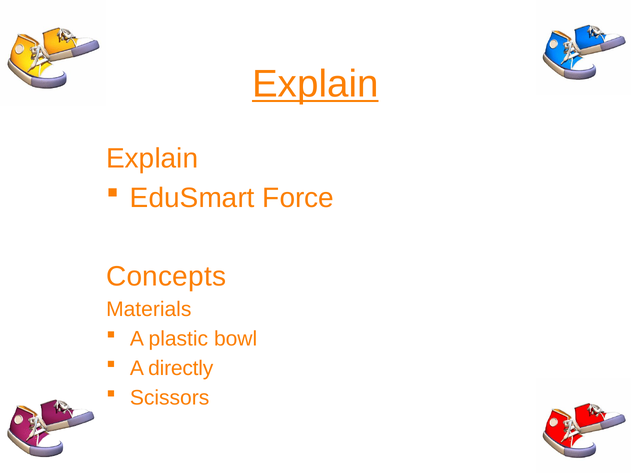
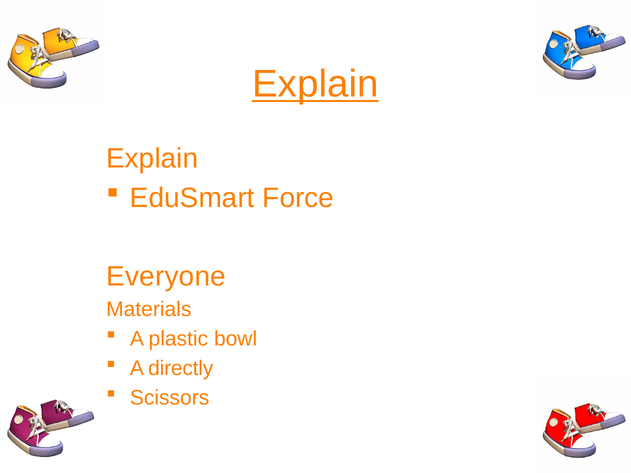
Concepts: Concepts -> Everyone
